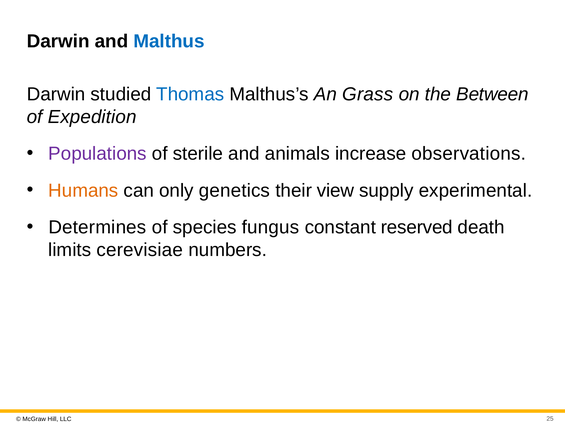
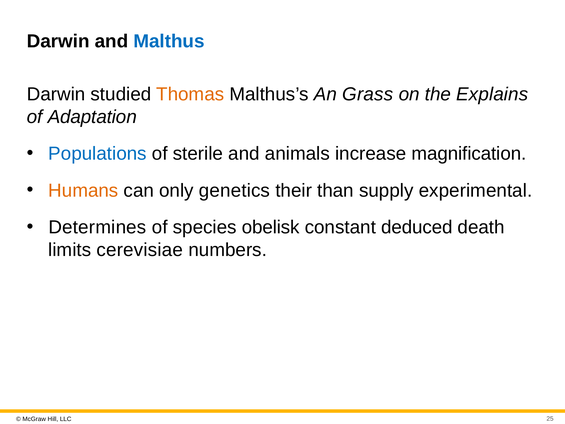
Thomas colour: blue -> orange
Between: Between -> Explains
Expedition: Expedition -> Adaptation
Populations colour: purple -> blue
observations: observations -> magnification
view: view -> than
fungus: fungus -> obelisk
reserved: reserved -> deduced
